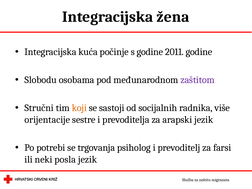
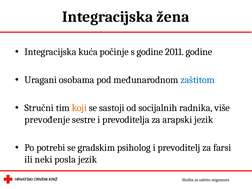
Slobodu: Slobodu -> Uragani
zaštitom colour: purple -> blue
orijentacije: orijentacije -> prevođenje
trgovanja: trgovanja -> gradskim
